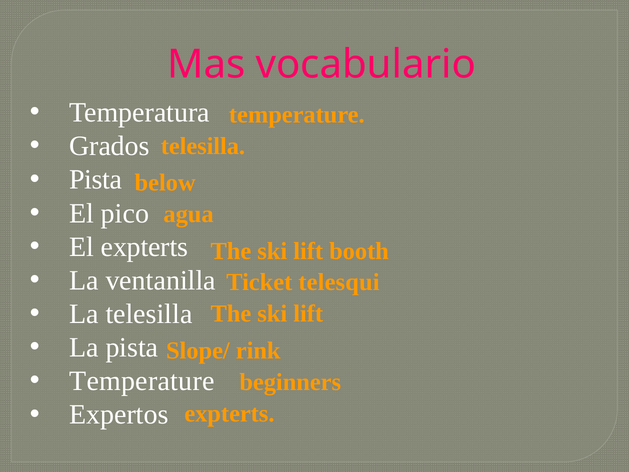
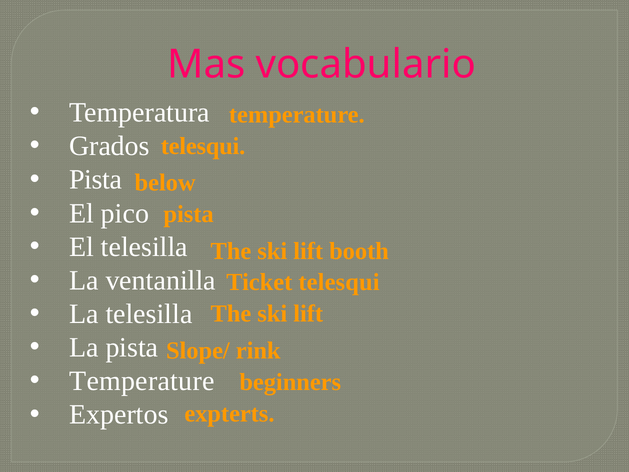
telesilla at (203, 146): telesilla -> telesqui
agua at (189, 214): agua -> pista
El expterts: expterts -> telesilla
